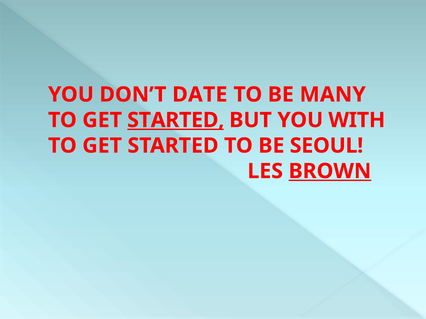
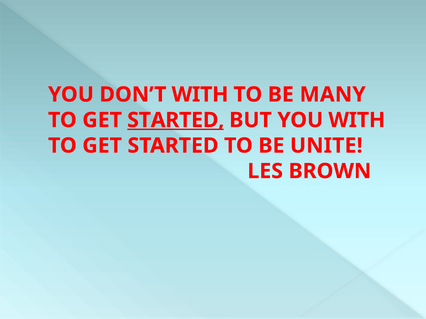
DON’T DATE: DATE -> WITH
SEOUL: SEOUL -> UNITE
BROWN underline: present -> none
